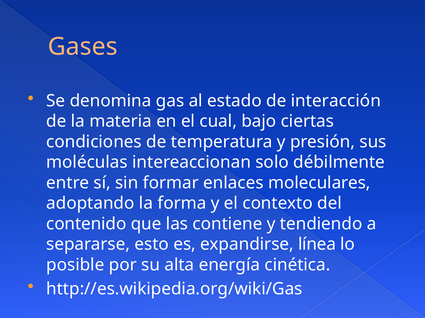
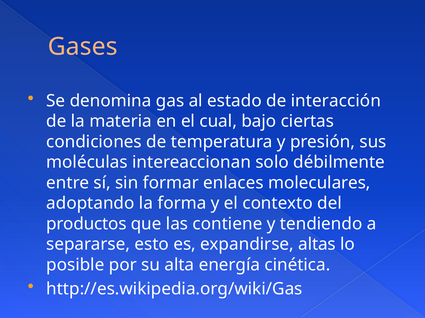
contenido: contenido -> productos
línea: línea -> altas
